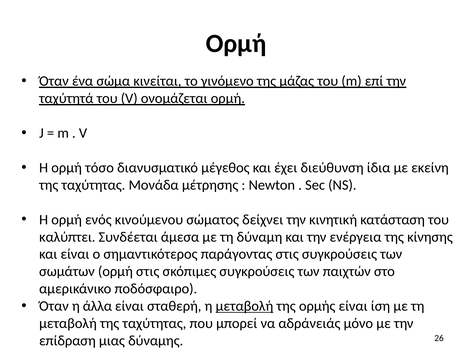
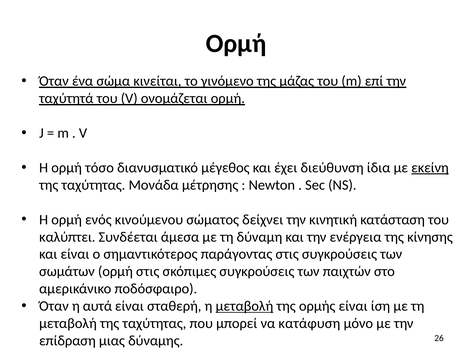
εκείνη underline: none -> present
άλλα: άλλα -> αυτά
αδράνειάς: αδράνειάς -> κατάφυση
